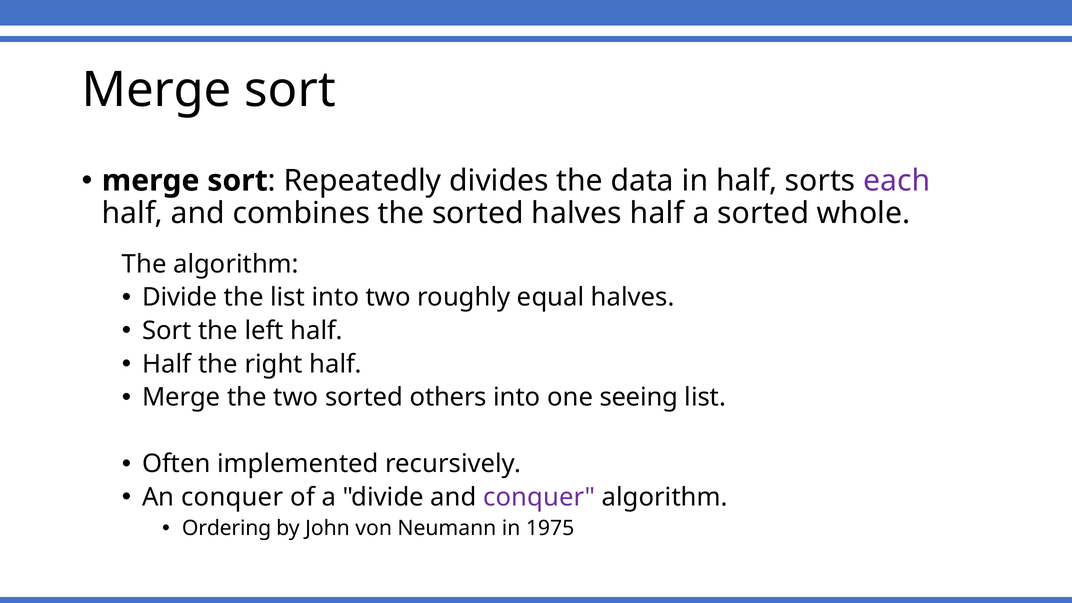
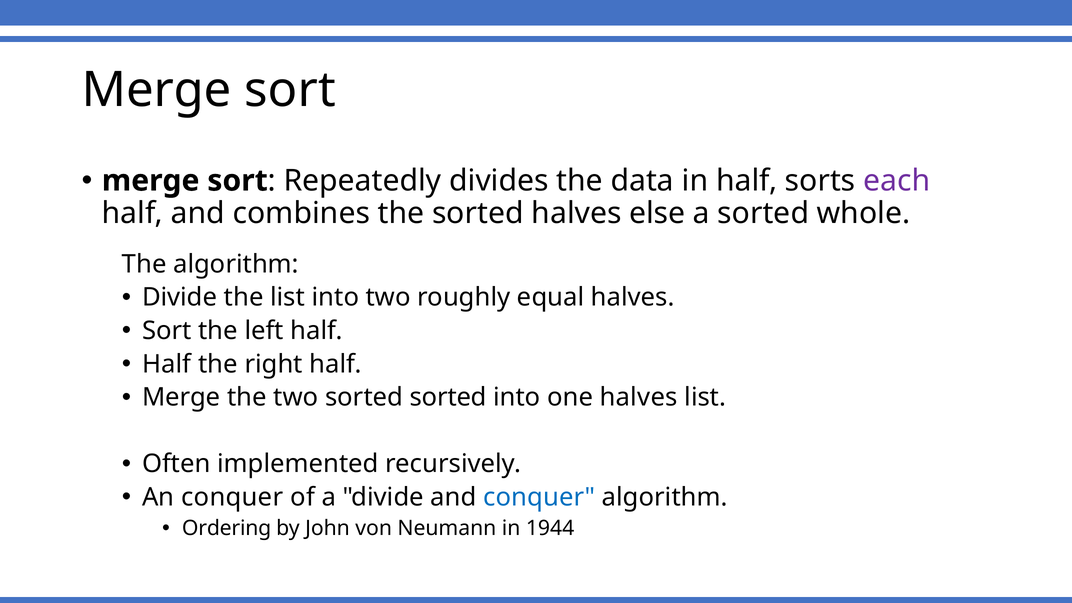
halves half: half -> else
sorted others: others -> sorted
one seeing: seeing -> halves
conquer at (539, 497) colour: purple -> blue
1975: 1975 -> 1944
